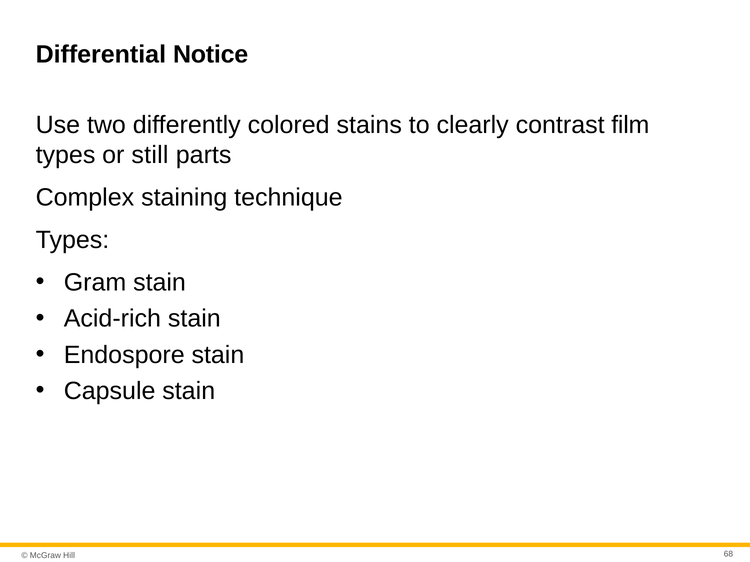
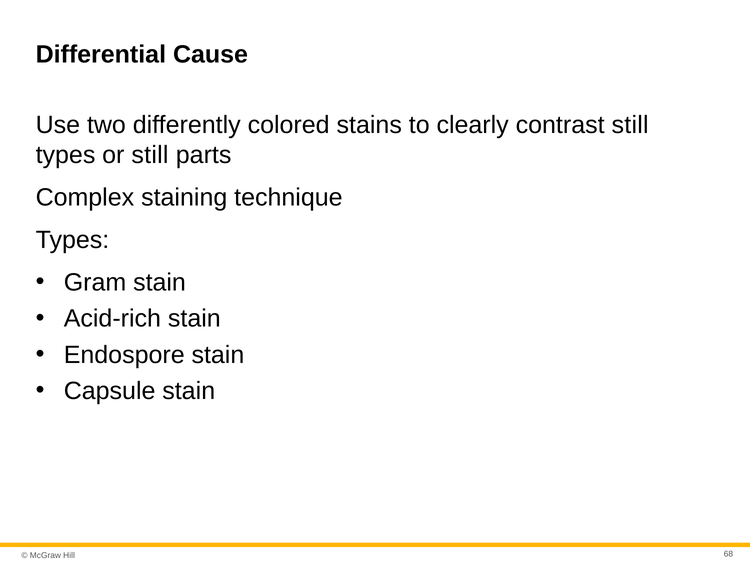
Notice: Notice -> Cause
contrast film: film -> still
